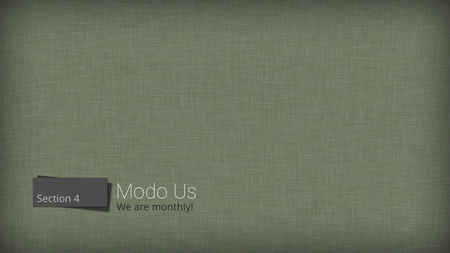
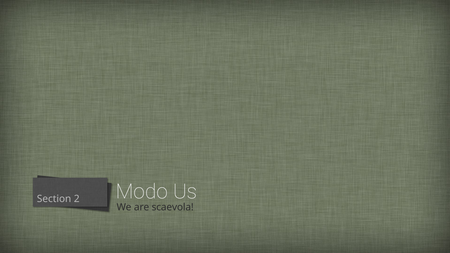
4: 4 -> 2
monthly: monthly -> scaevola
